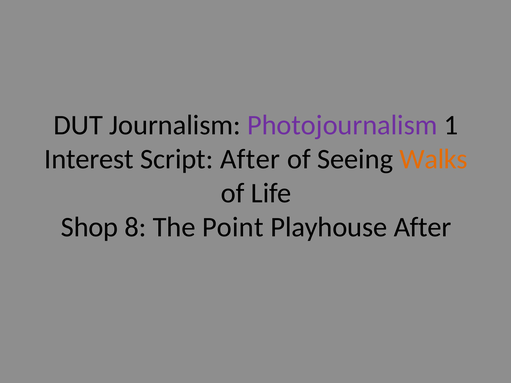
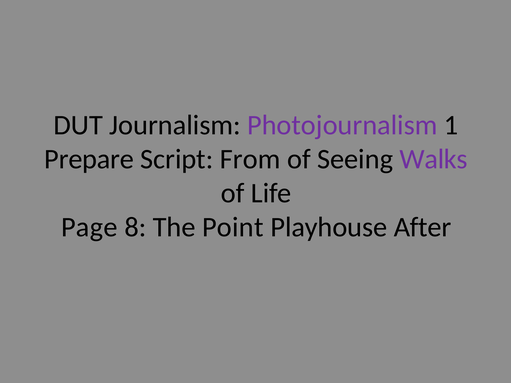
Interest: Interest -> Prepare
Script After: After -> From
Walks colour: orange -> purple
Shop: Shop -> Page
